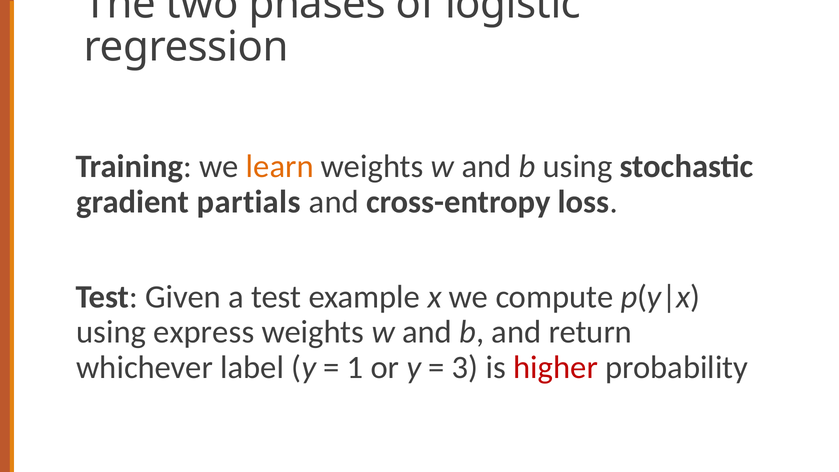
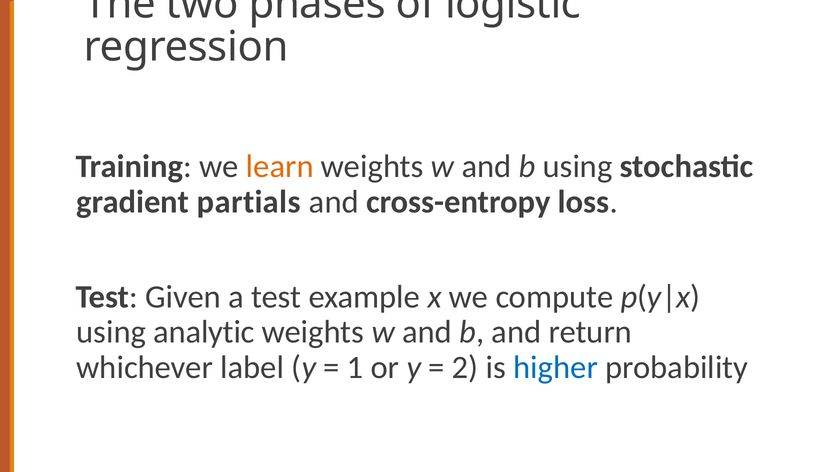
express: express -> analytic
3: 3 -> 2
higher colour: red -> blue
